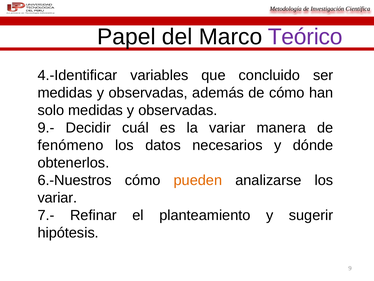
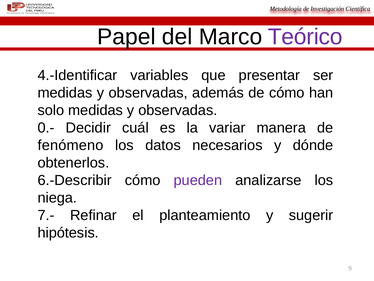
concluido: concluido -> presentar
9.-: 9.- -> 0.-
6.-Nuestros: 6.-Nuestros -> 6.-Describir
pueden colour: orange -> purple
variar at (57, 198): variar -> niega
